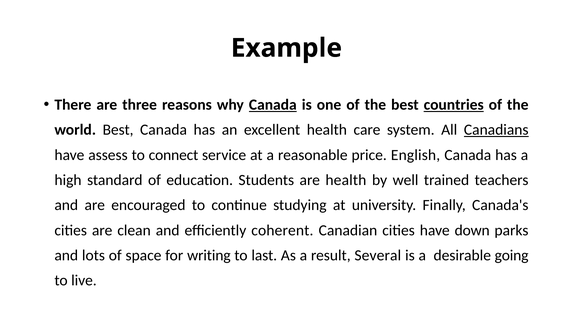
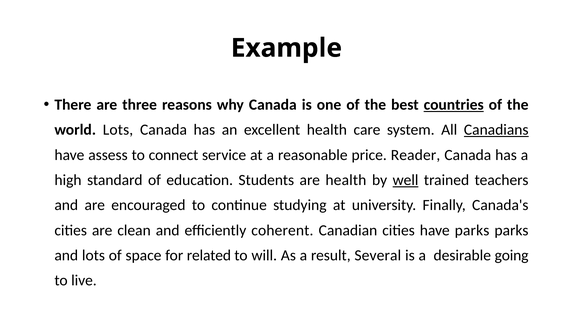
Canada at (273, 105) underline: present -> none
world Best: Best -> Lots
English: English -> Reader
well underline: none -> present
have down: down -> parks
writing: writing -> related
last: last -> will
